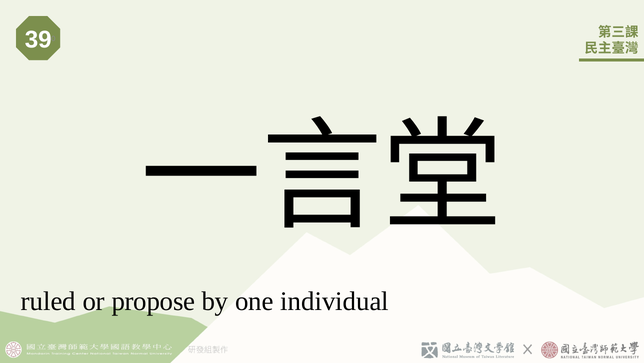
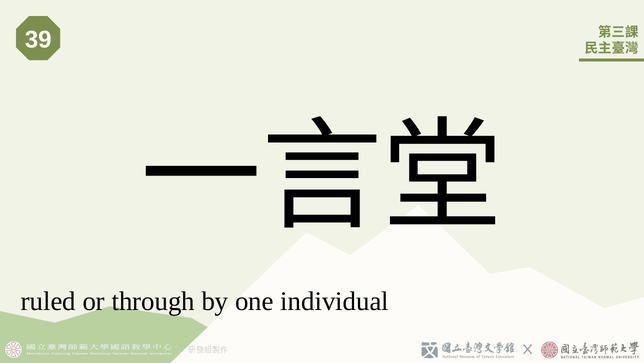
propose: propose -> through
